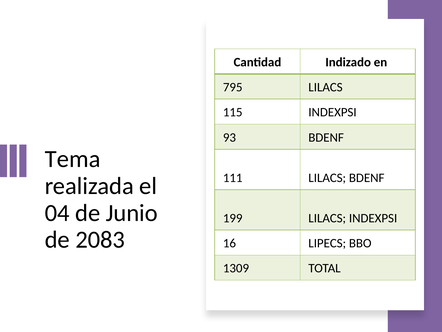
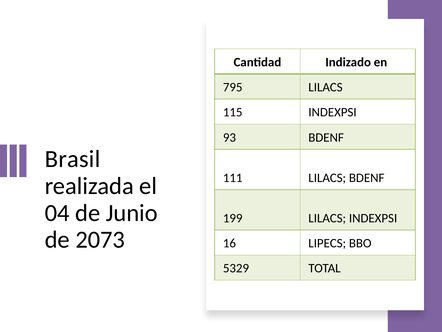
Tema: Tema -> Brasil
2083: 2083 -> 2073
1309: 1309 -> 5329
